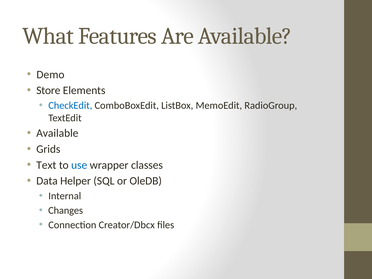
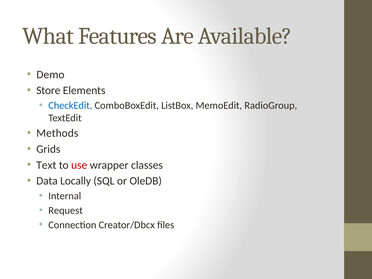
Available at (57, 133): Available -> Methods
use colour: blue -> red
Helper: Helper -> Locally
Changes: Changes -> Request
